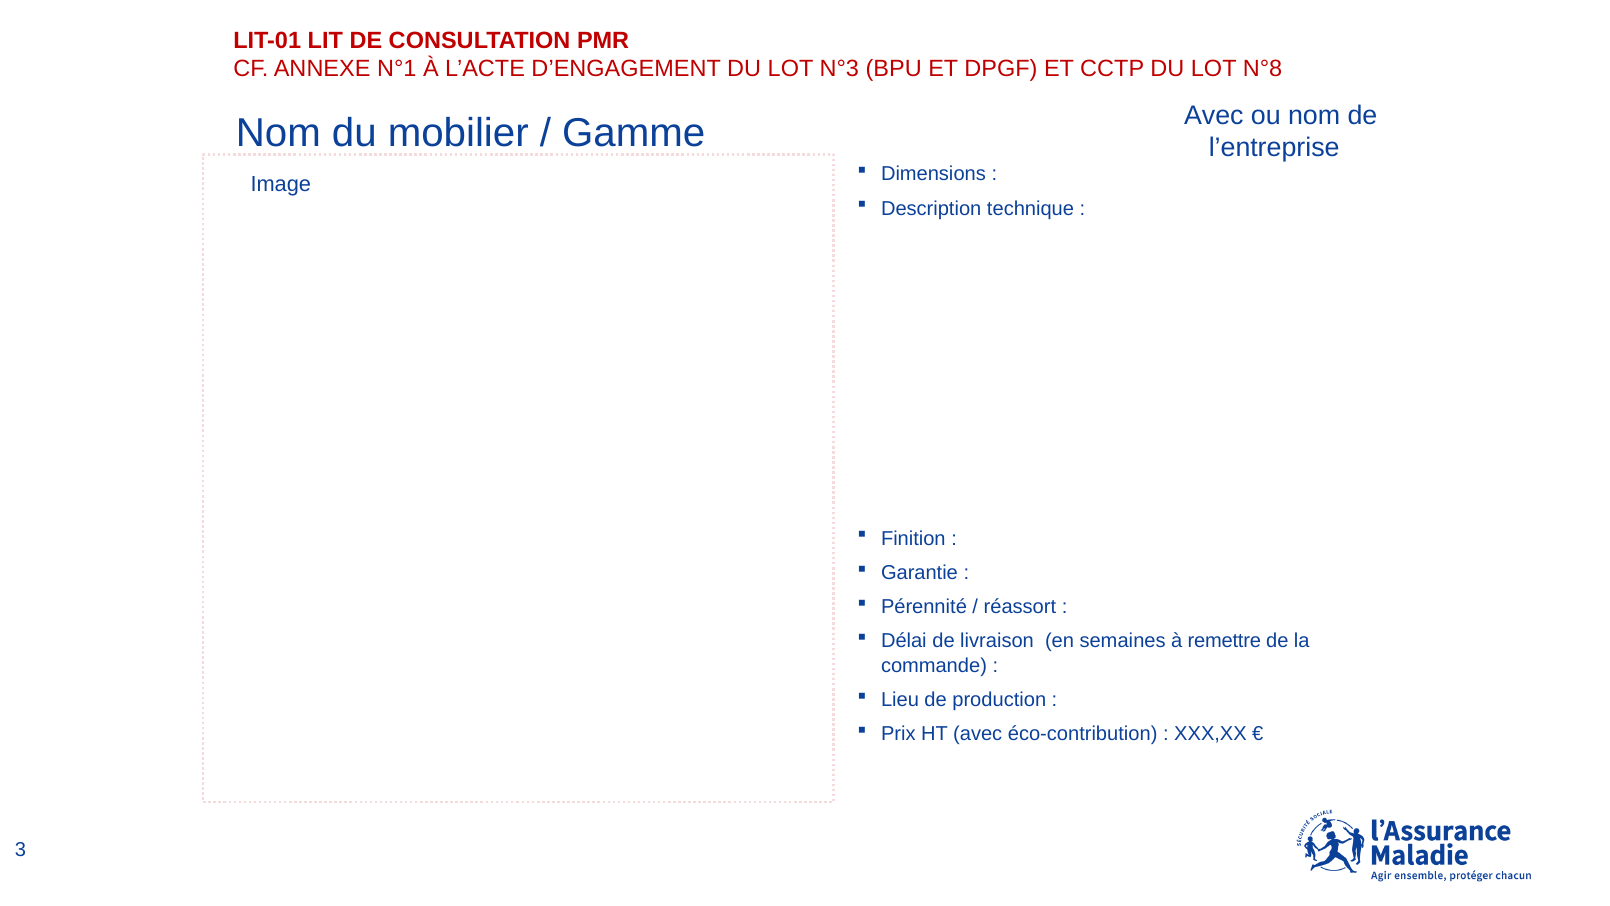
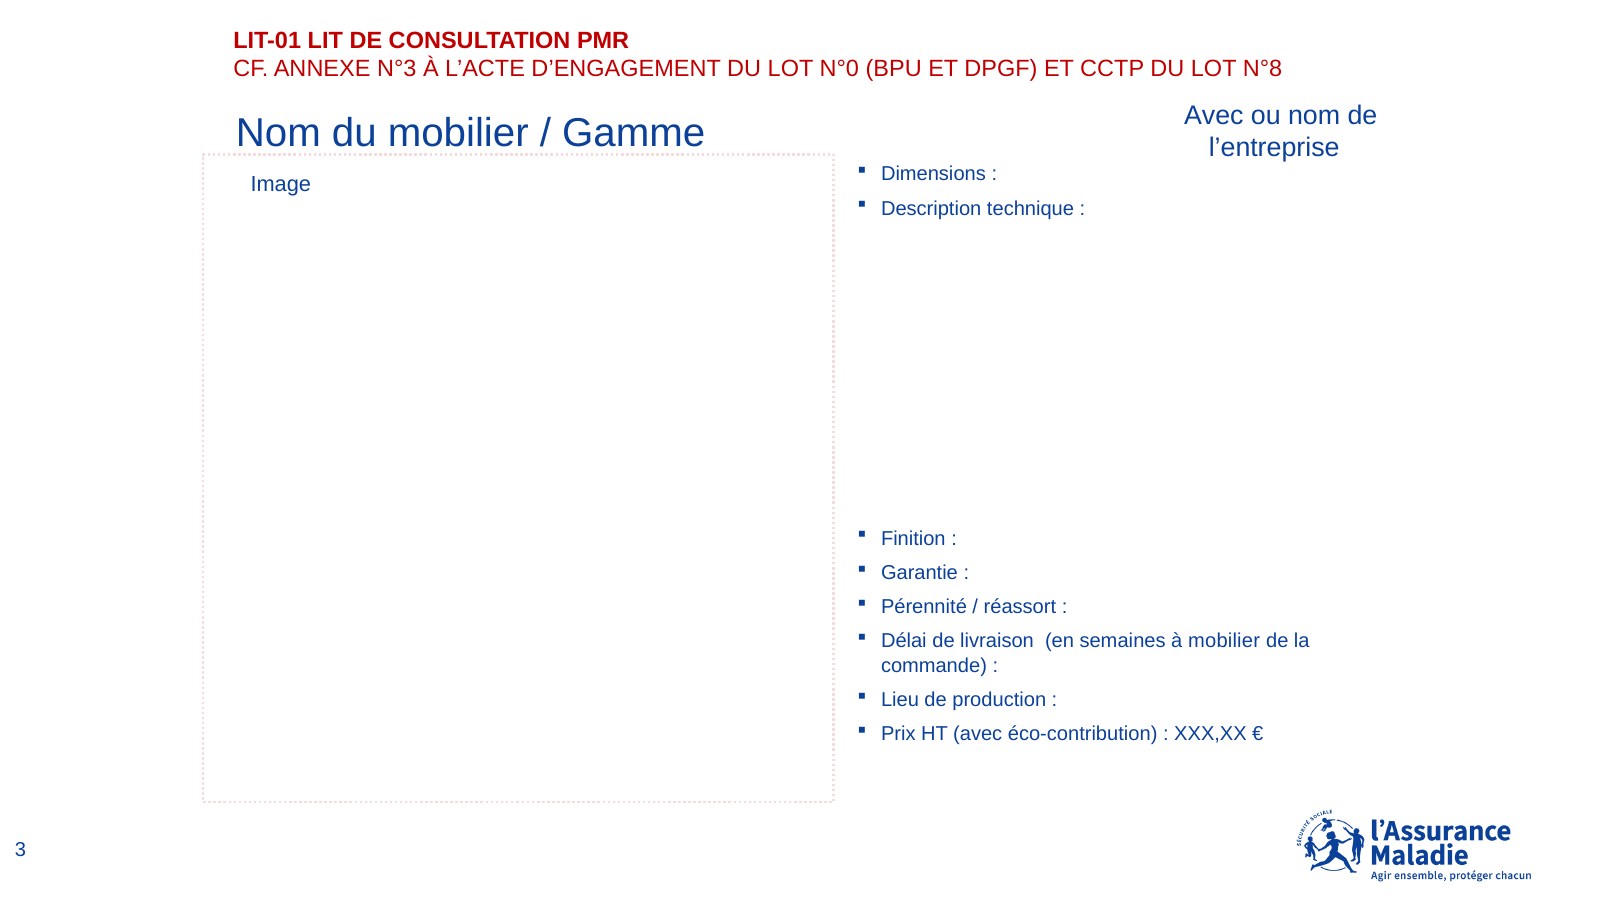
N°1: N°1 -> N°3
N°3: N°3 -> N°0
à remettre: remettre -> mobilier
